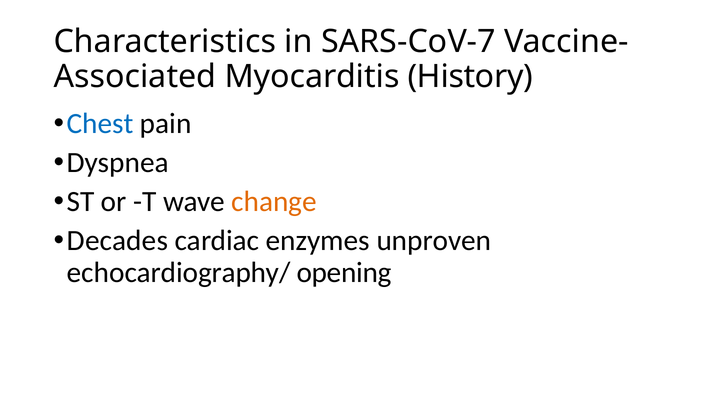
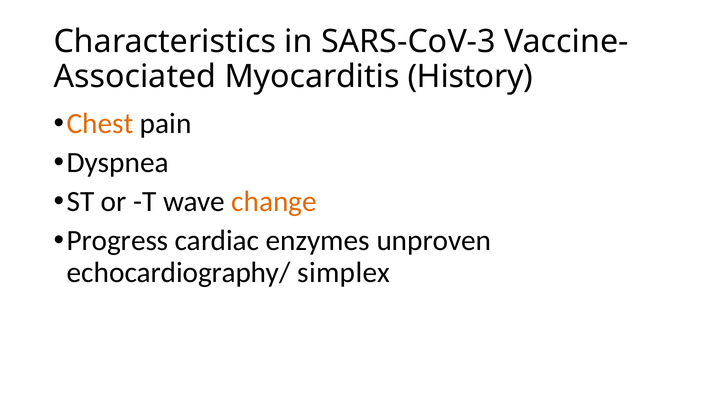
SARS-CoV-7: SARS-CoV-7 -> SARS-CoV-3
Chest colour: blue -> orange
Decades: Decades -> Progress
opening: opening -> simplex
